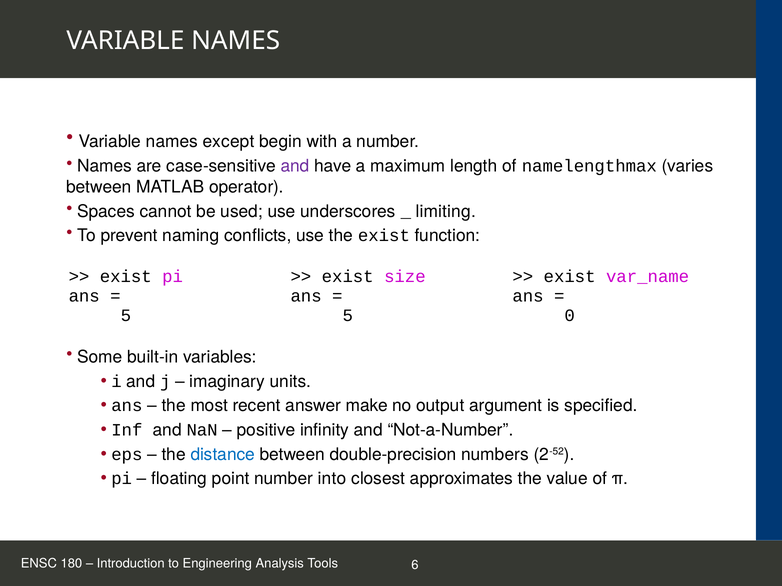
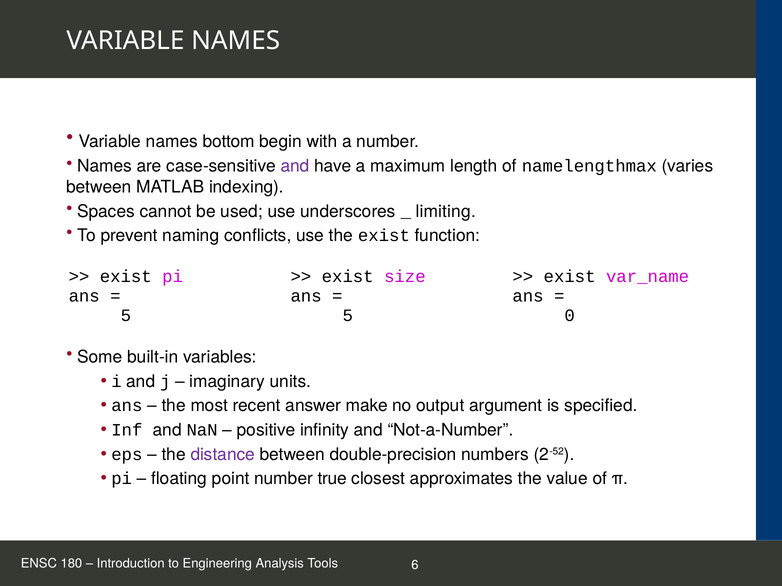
except: except -> bottom
operator: operator -> indexing
distance colour: blue -> purple
into: into -> true
